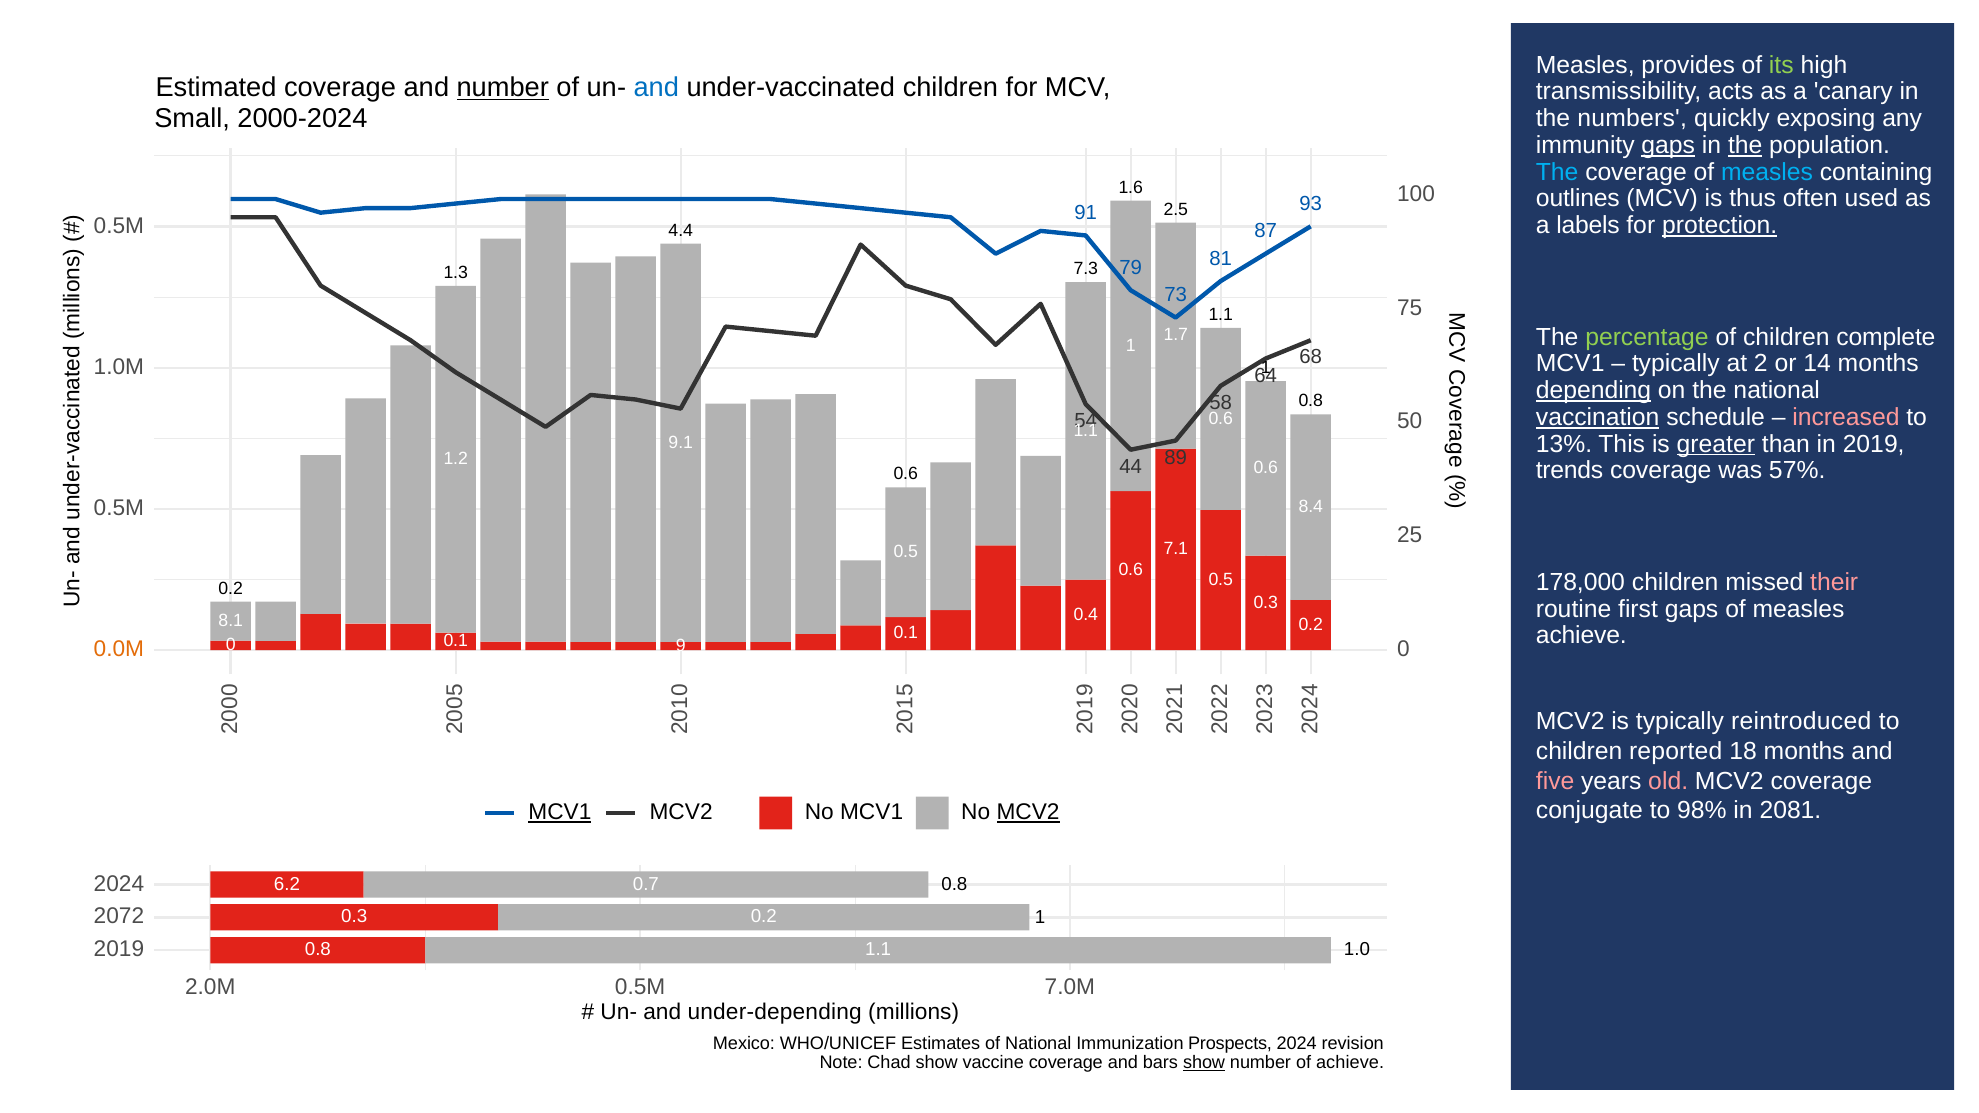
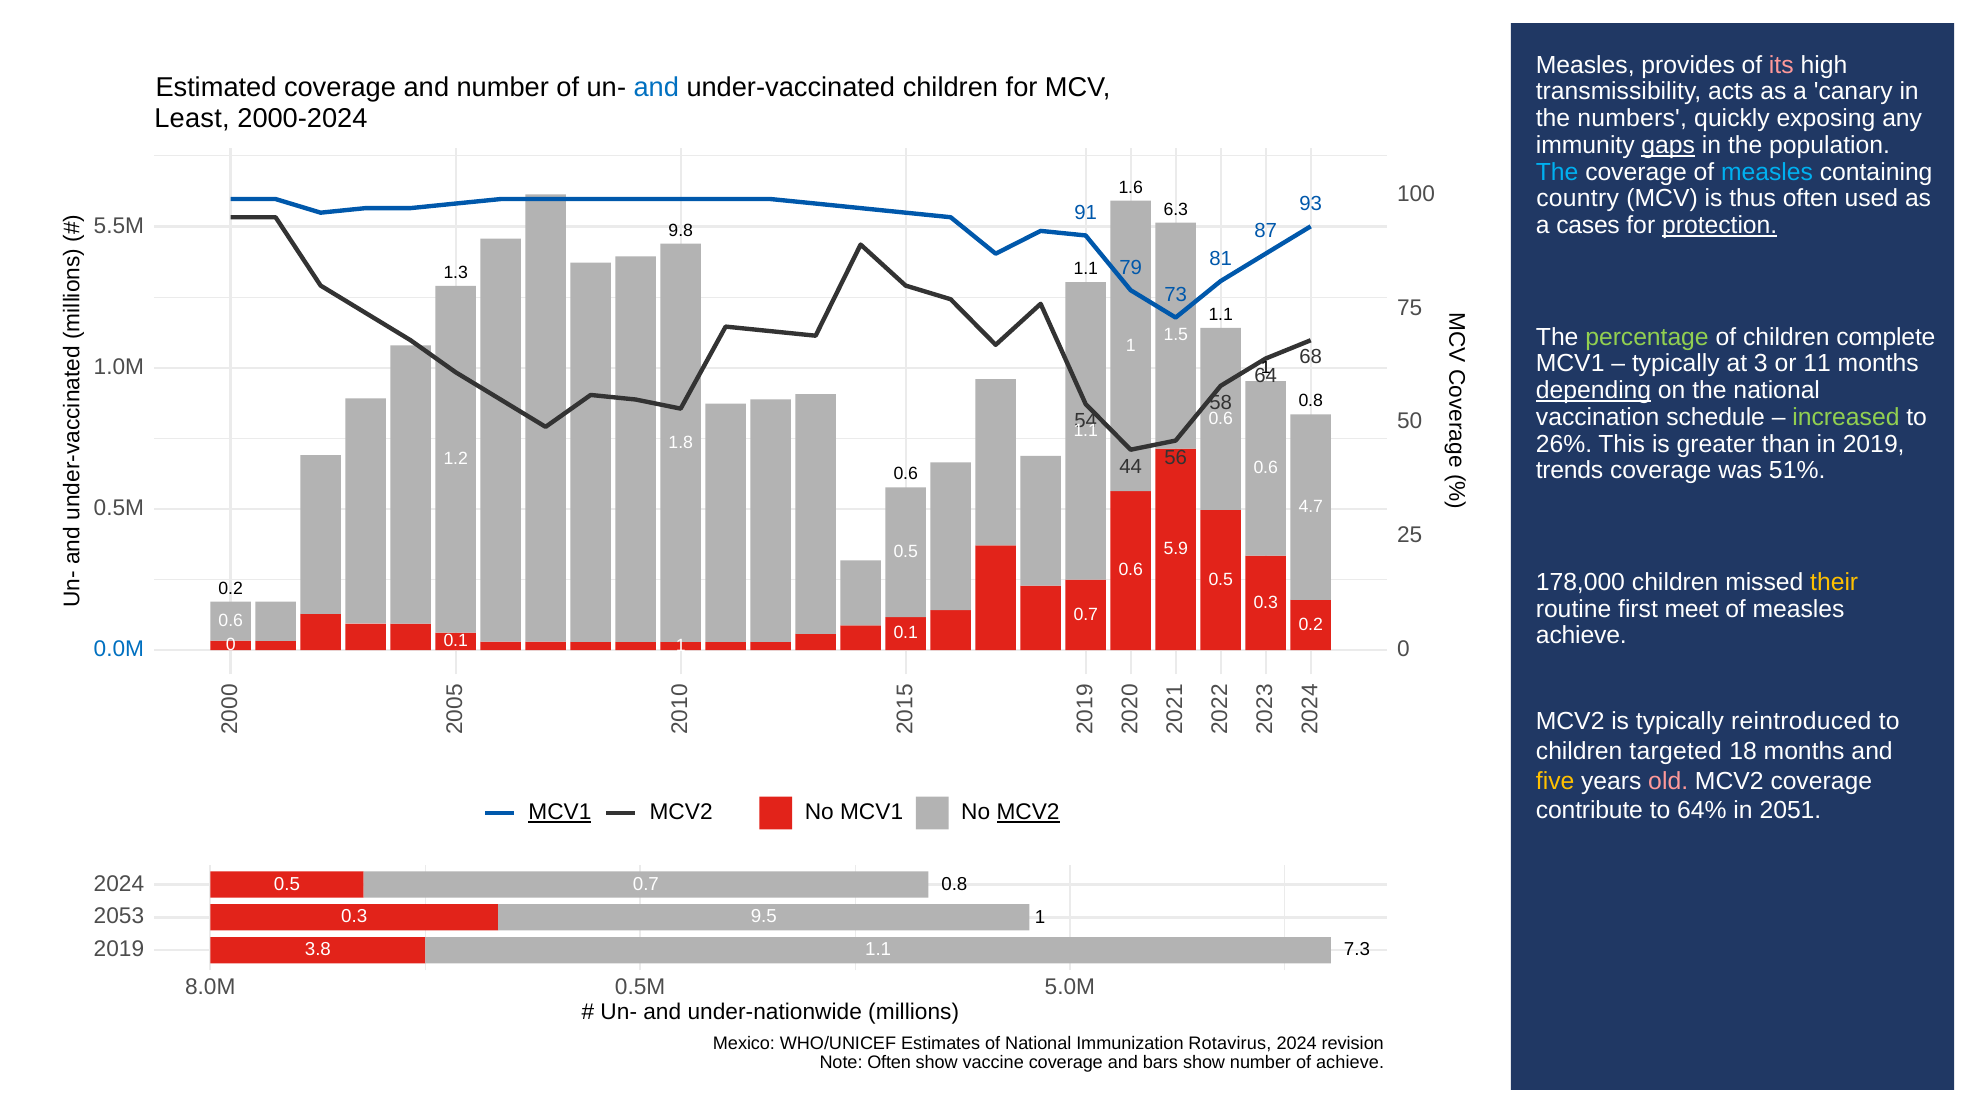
its colour: light green -> pink
number at (503, 88) underline: present -> none
Small: Small -> Least
the at (1745, 145) underline: present -> none
outlines: outlines -> country
2.5: 2.5 -> 6.3
labels: labels -> cases
0.5M at (119, 226): 0.5M -> 5.5M
4.4: 4.4 -> 9.8
7.3 at (1086, 269): 7.3 -> 1.1
1.7: 1.7 -> 1.5
at 2: 2 -> 3
14: 14 -> 11
vaccination underline: present -> none
increased colour: pink -> light green
13%: 13% -> 26%
greater underline: present -> none
9.1: 9.1 -> 1.8
89: 89 -> 56
57%: 57% -> 51%
8.4: 8.4 -> 4.7
7.1: 7.1 -> 5.9
their colour: pink -> yellow
first gaps: gaps -> meet
0.4 at (1086, 614): 0.4 -> 0.7
8.1 at (231, 621): 8.1 -> 0.6
0.1 9: 9 -> 1
0.0M colour: orange -> blue
reported: reported -> targeted
five colour: pink -> yellow
conjugate: conjugate -> contribute
98%: 98% -> 64%
2081: 2081 -> 2051
6.2 at (287, 884): 6.2 -> 0.5
2072: 2072 -> 2053
0.2 at (764, 917): 0.2 -> 9.5
0.8 at (318, 950): 0.8 -> 3.8
1.0: 1.0 -> 7.3
2.0M: 2.0M -> 8.0M
7.0M: 7.0M -> 5.0M
under-depending: under-depending -> under-nationwide
Prospects: Prospects -> Rotavirus
Note Chad: Chad -> Often
show at (1204, 1063) underline: present -> none
